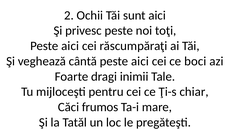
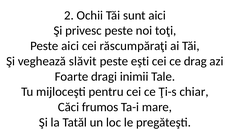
cântă: cântă -> slăvit
aici at (140, 61): aici -> eşti
boci: boci -> drag
